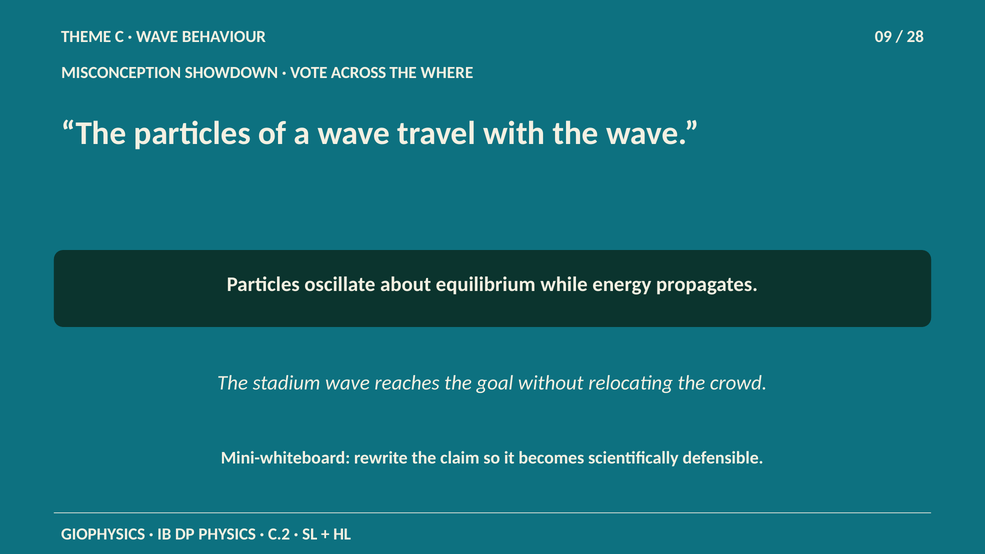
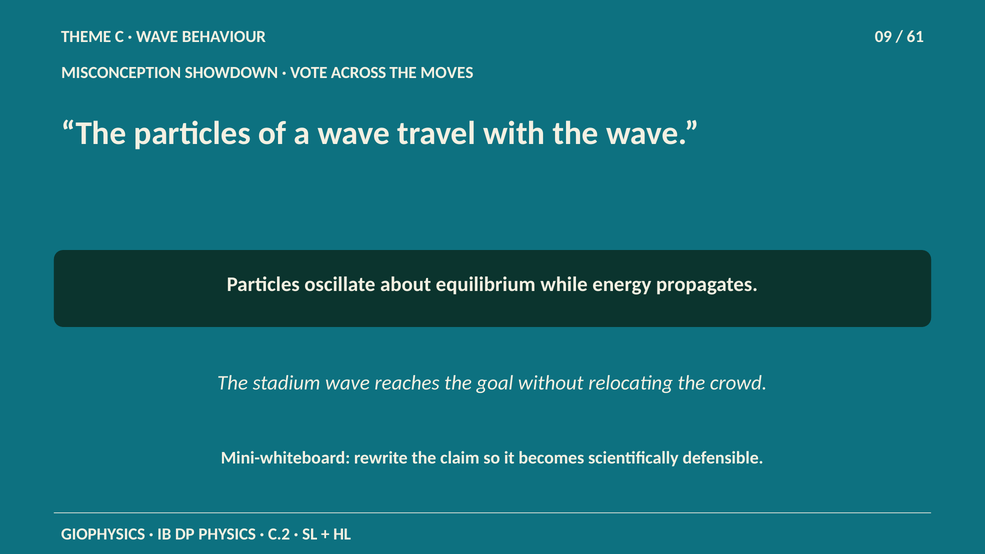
28: 28 -> 61
WHERE: WHERE -> MOVES
